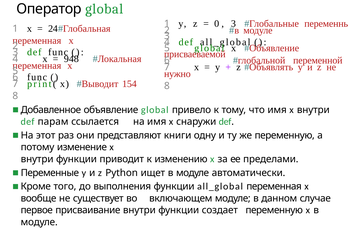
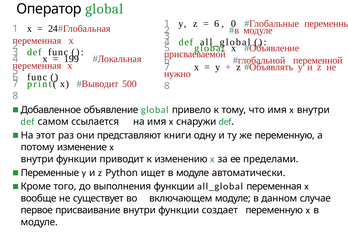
0 at (217, 24): 0 -> 6
3 at (233, 24): 3 -> 0
948: 948 -> 199
154: 154 -> 500
парам: парам -> самом
